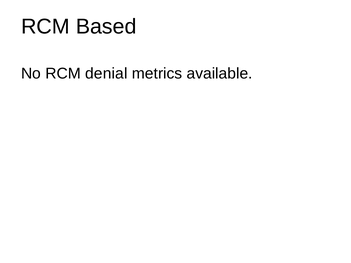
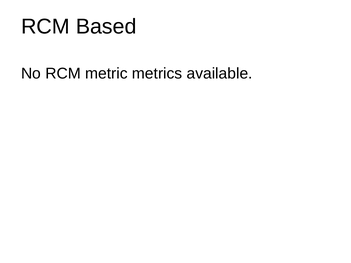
denial: denial -> metric
